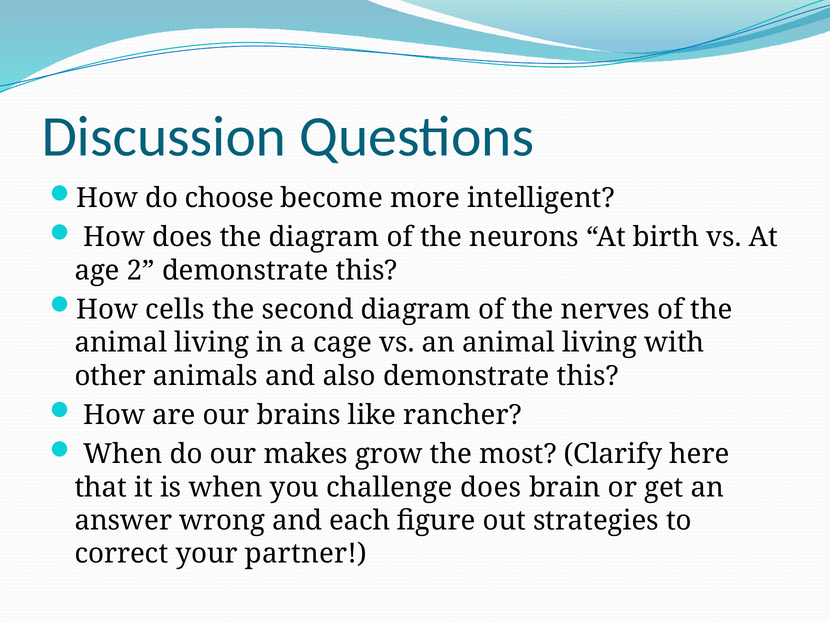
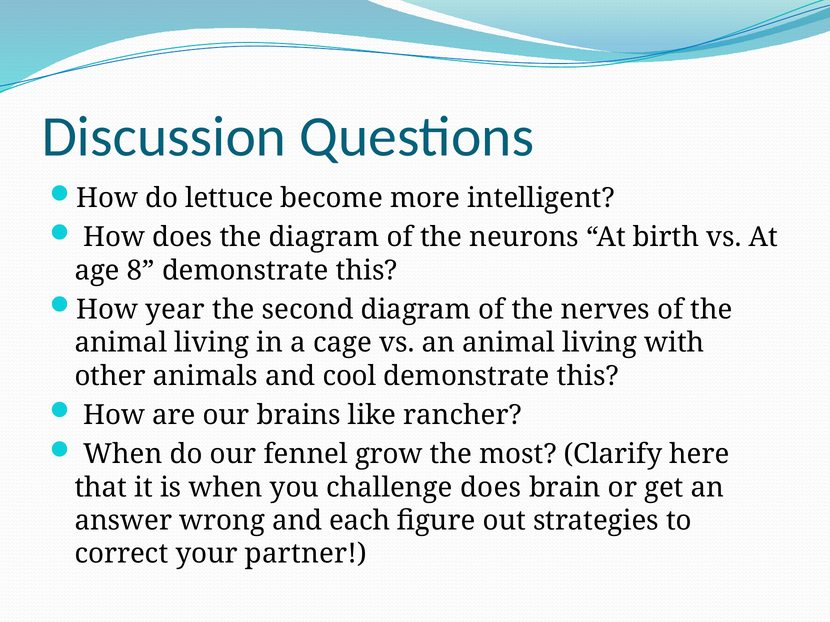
choose: choose -> lettuce
2: 2 -> 8
cells: cells -> year
also: also -> cool
makes: makes -> fennel
